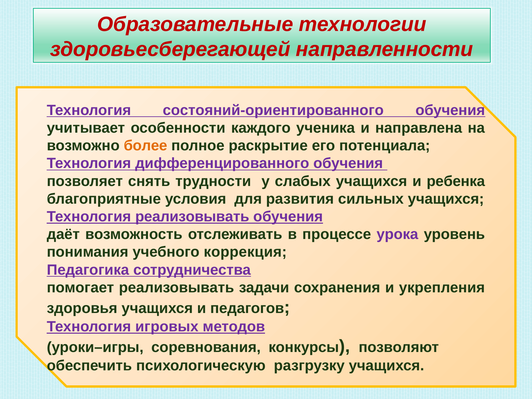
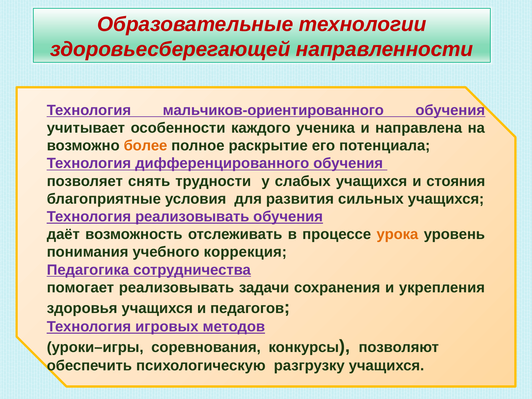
состояний-ориентированного: состояний-ориентированного -> мальчиков-ориентированного
ребенка: ребенка -> стояния
урока colour: purple -> orange
